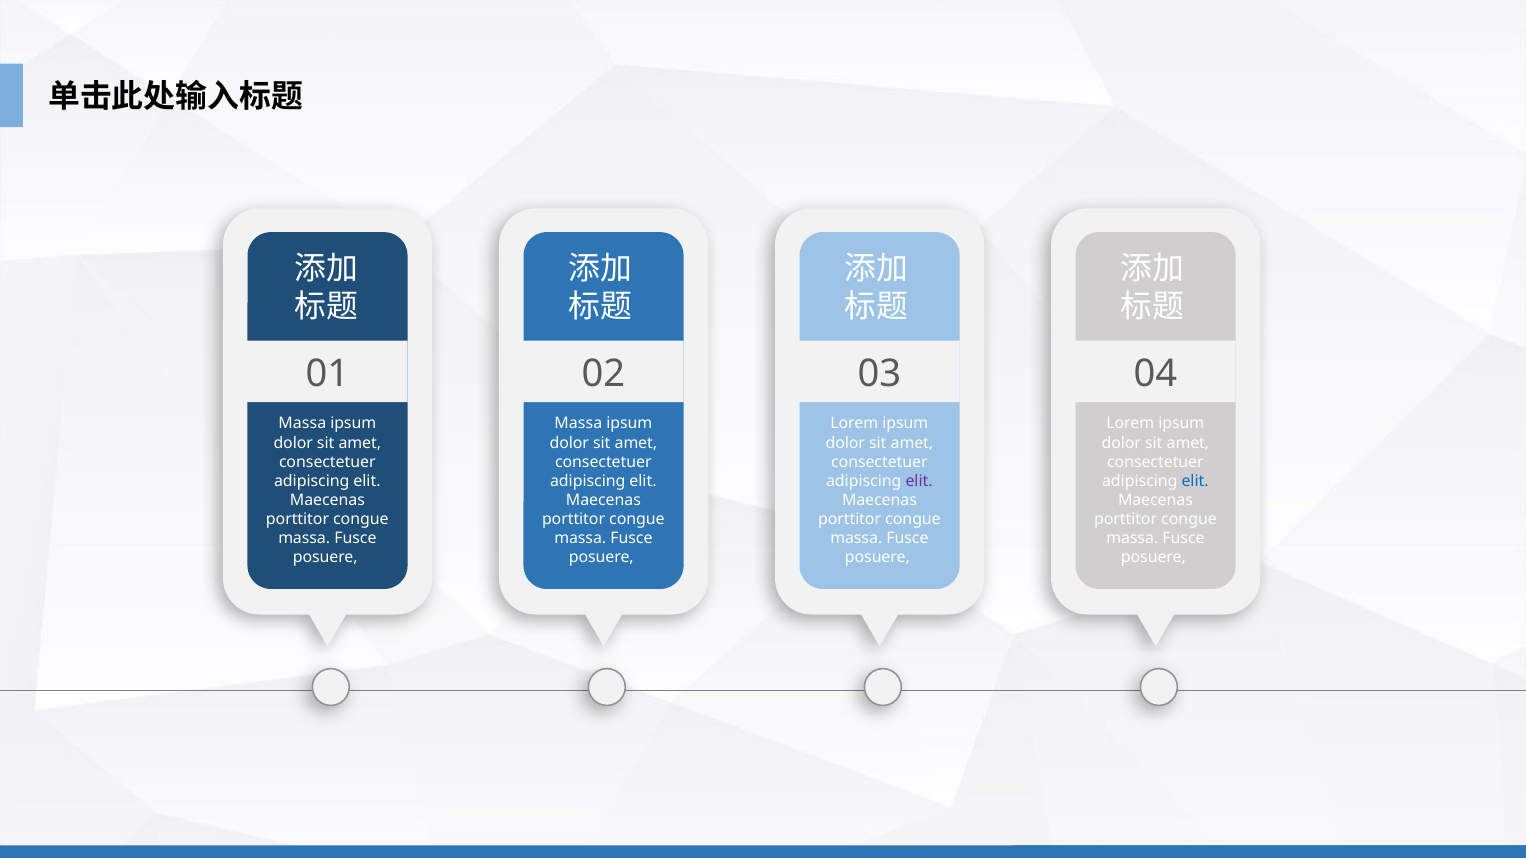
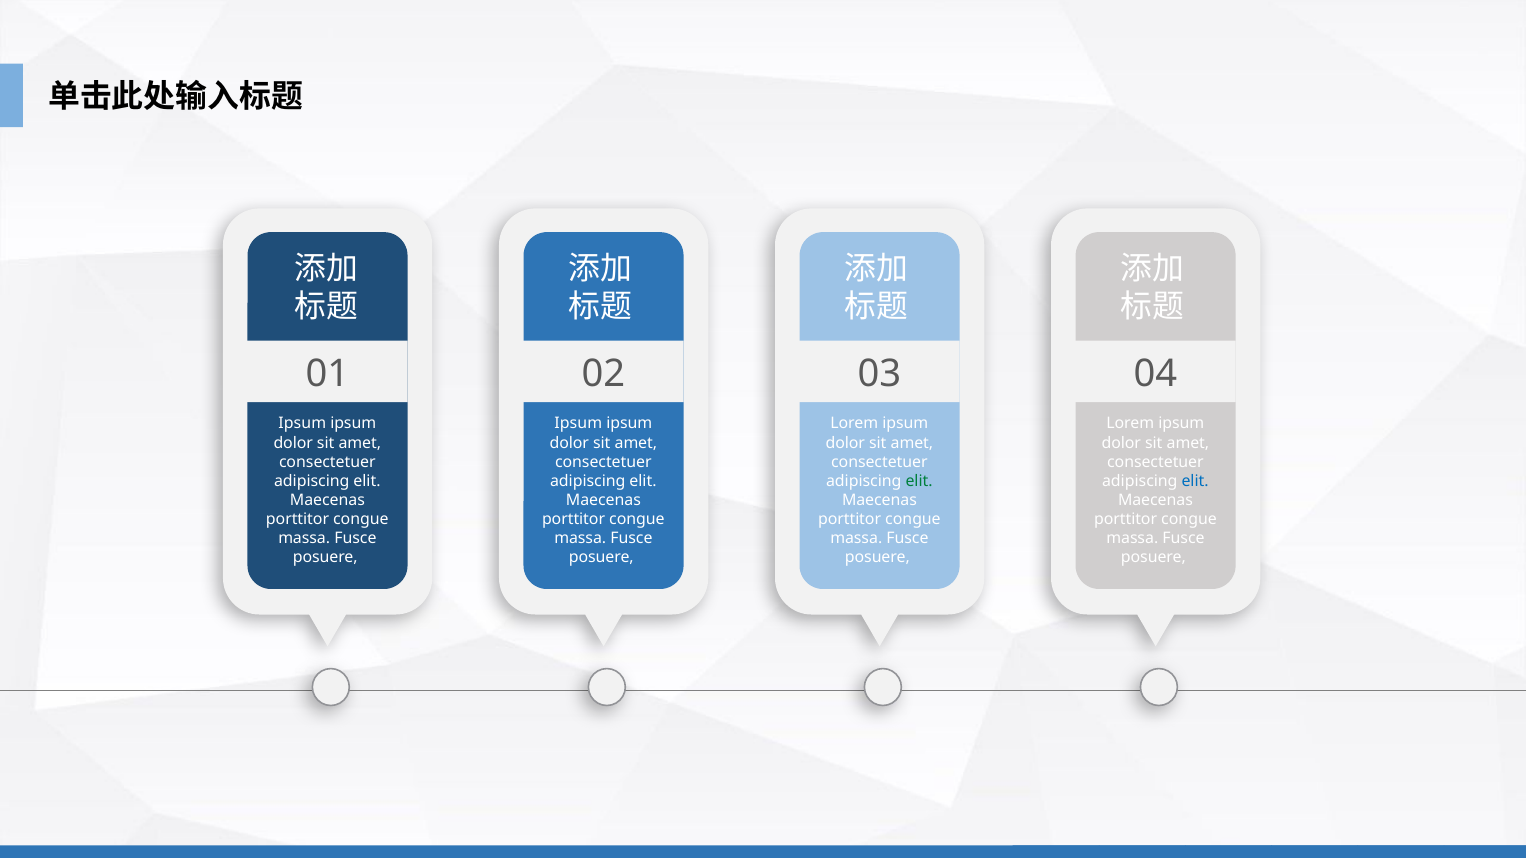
Massa at (302, 424): Massa -> Ipsum
Massa at (578, 424): Massa -> Ipsum
elit at (919, 481) colour: purple -> green
